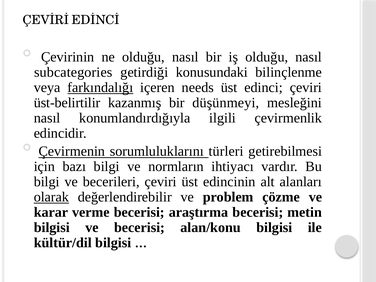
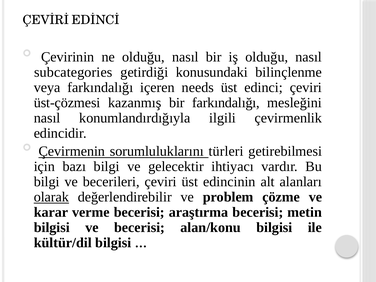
farkındalığı at (100, 87) underline: present -> none
üst-belirtilir: üst-belirtilir -> üst-çözmesi
bir düşünmeyi: düşünmeyi -> farkındalığı
normların: normların -> gelecektir
